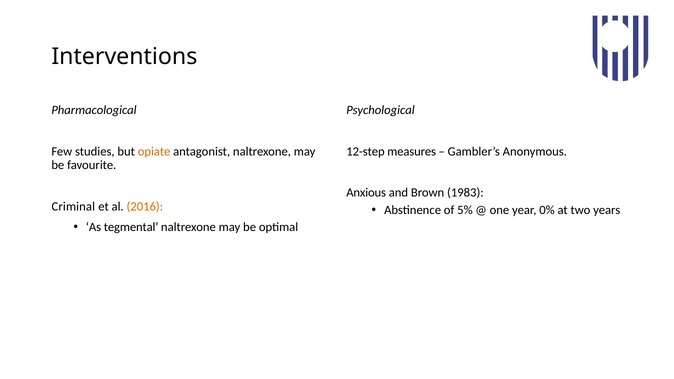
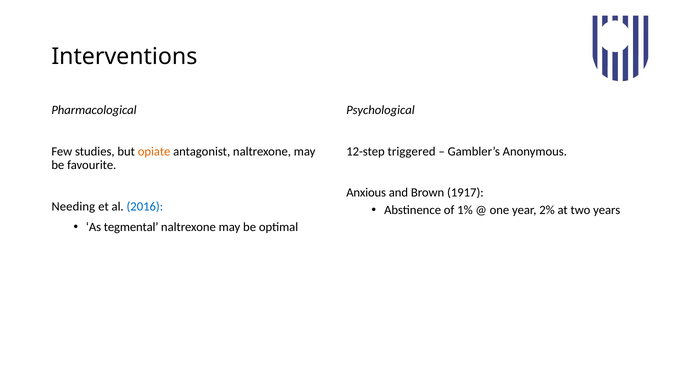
measures: measures -> triggered
1983: 1983 -> 1917
Criminal: Criminal -> Needing
2016 colour: orange -> blue
5%: 5% -> 1%
0%: 0% -> 2%
